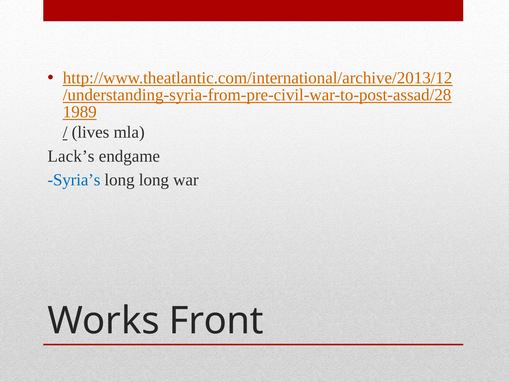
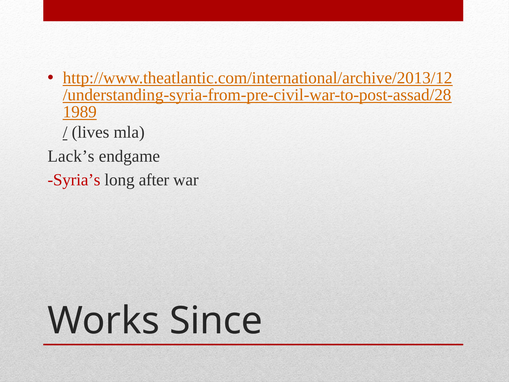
Syria’s colour: blue -> red
long long: long -> after
Front: Front -> Since
